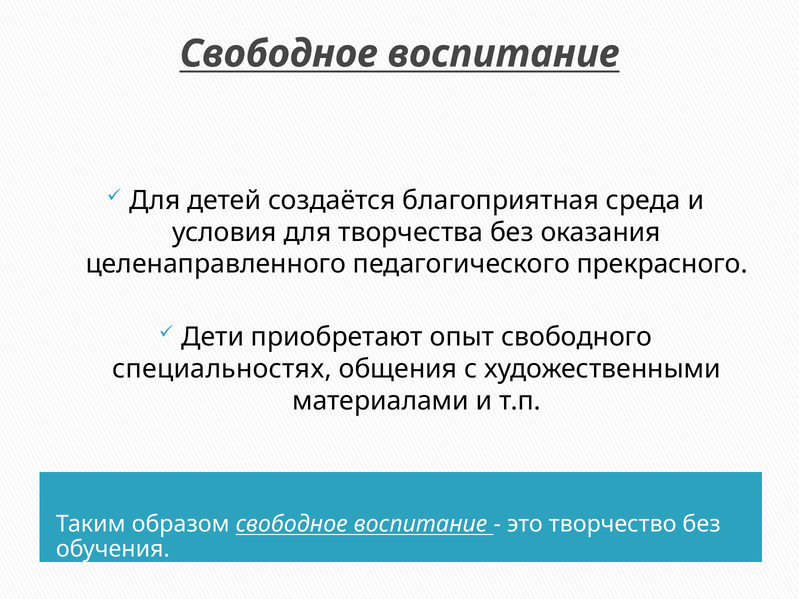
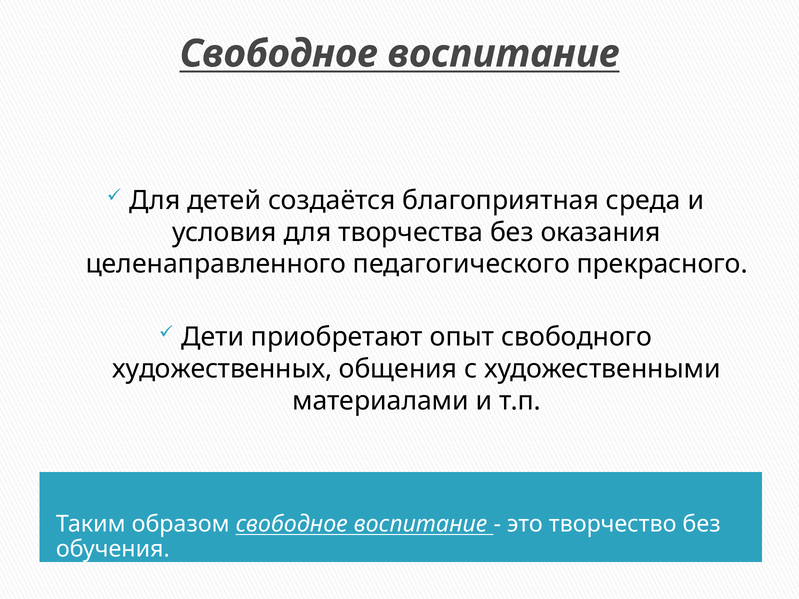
специальностях: специальностях -> художественных
